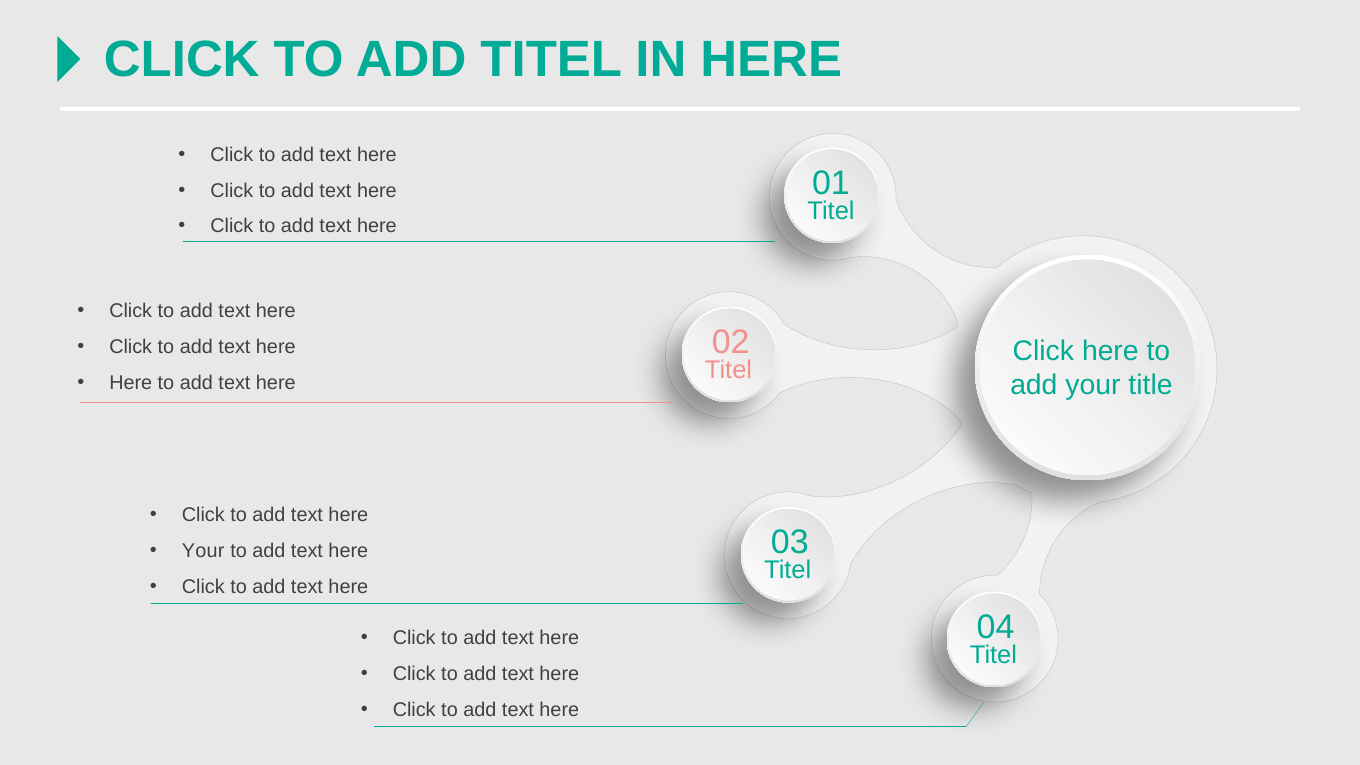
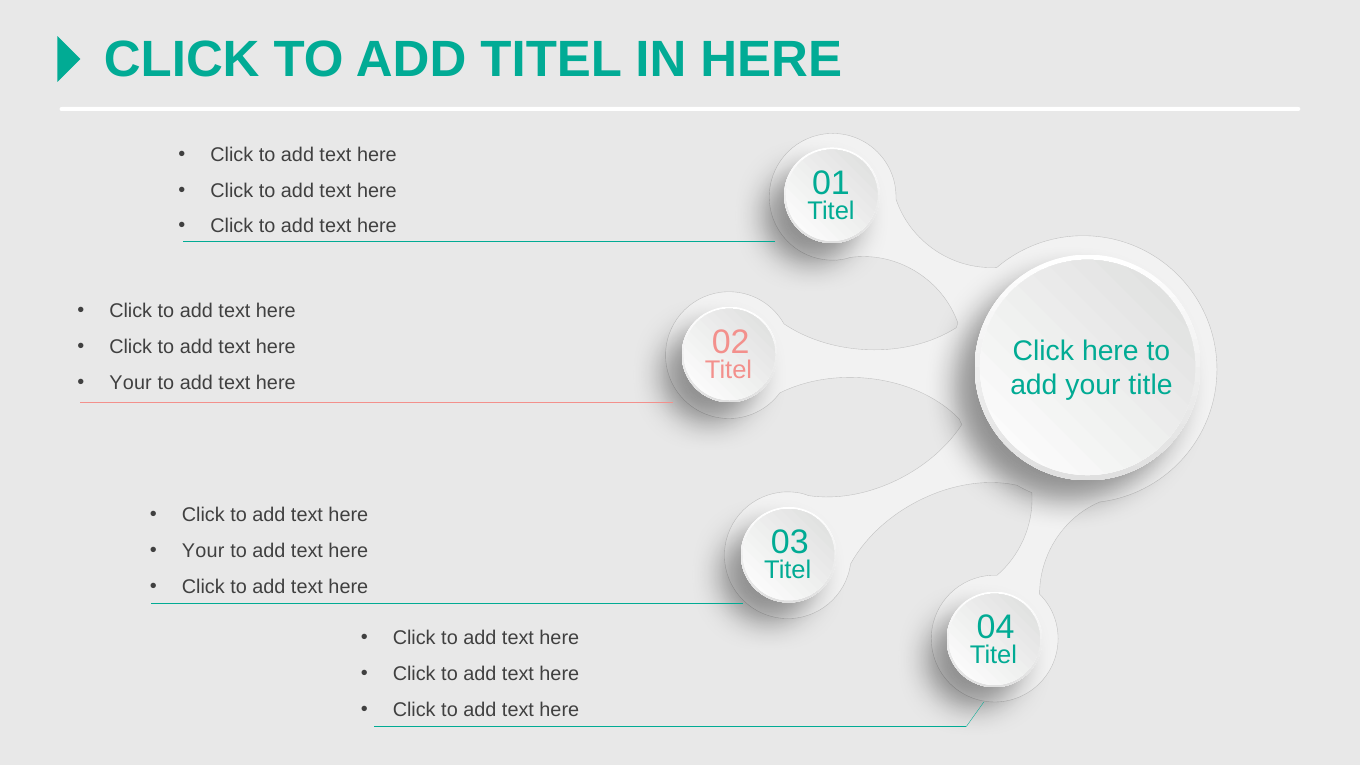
Here at (131, 383): Here -> Your
